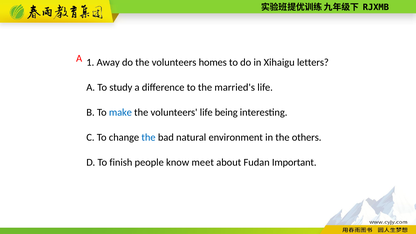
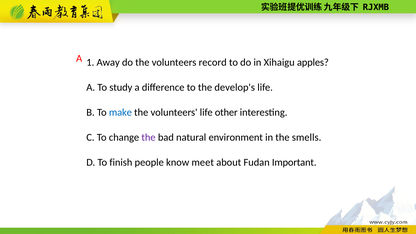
homes: homes -> record
letters: letters -> apples
married's: married's -> develop's
being: being -> other
the at (149, 137) colour: blue -> purple
others: others -> smells
